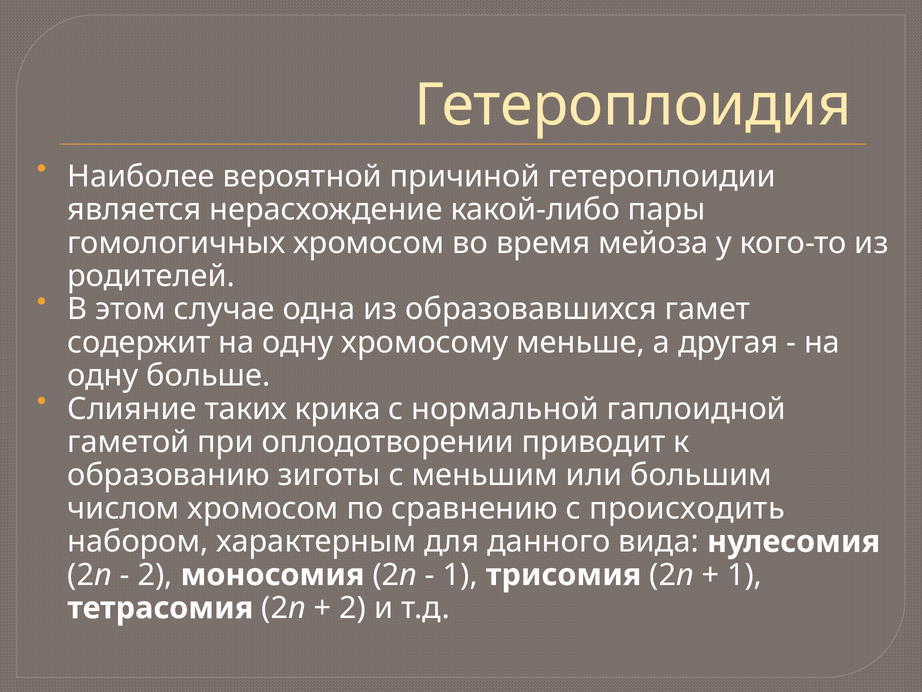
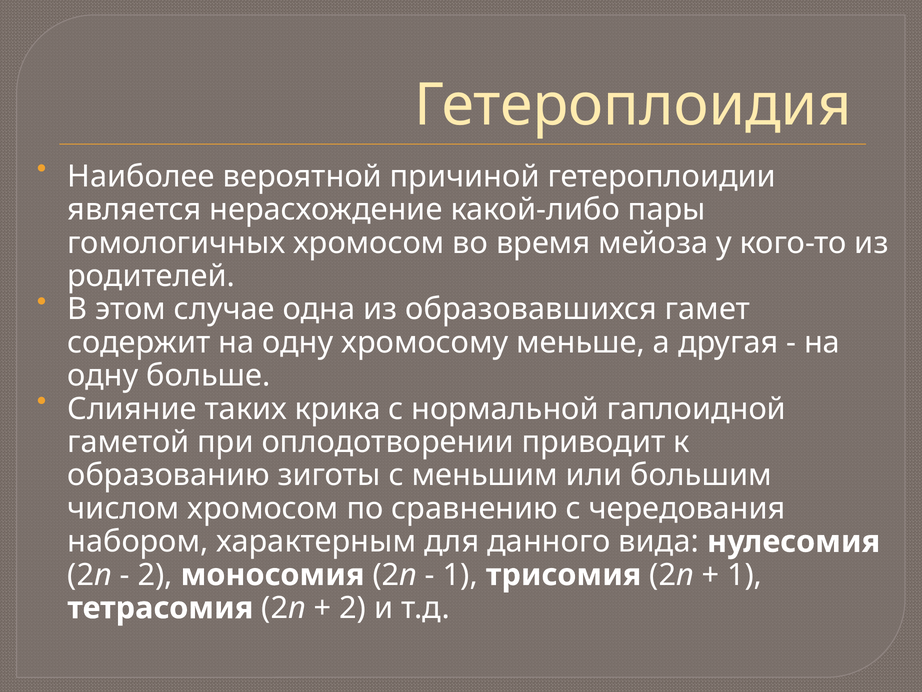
происходить: происходить -> чередования
